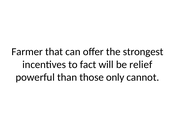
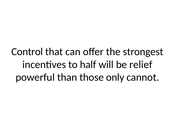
Farmer: Farmer -> Control
fact: fact -> half
